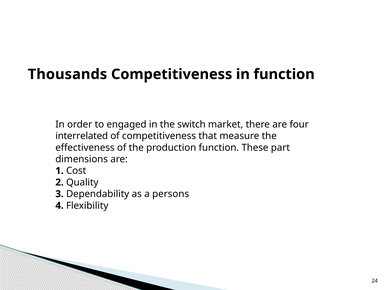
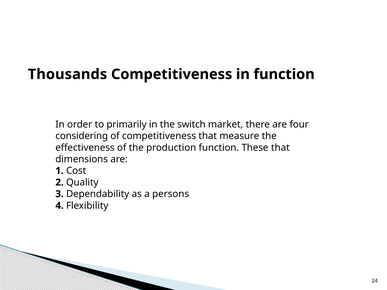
engaged: engaged -> primarily
interrelated: interrelated -> considering
These part: part -> that
